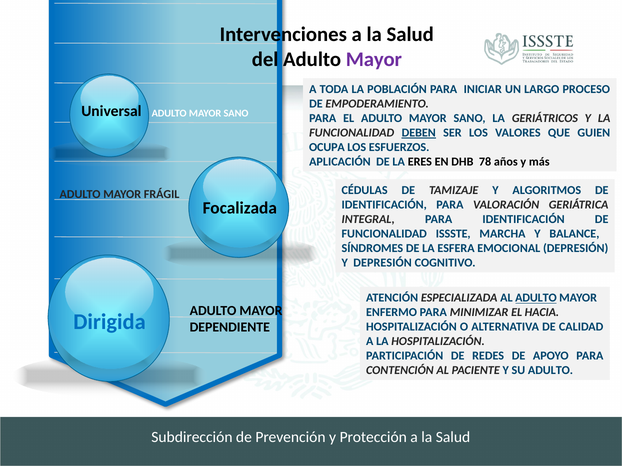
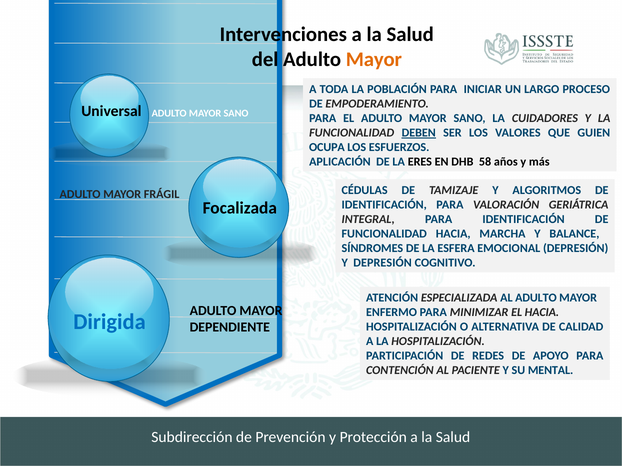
Mayor at (374, 60) colour: purple -> orange
GERIÁTRICOS: GERIÁTRICOS -> CUIDADORES
78: 78 -> 58
FUNCIONALIDAD ISSSTE: ISSSTE -> HACIA
ADULTO at (536, 298) underline: present -> none
SU ADULTO: ADULTO -> MENTAL
